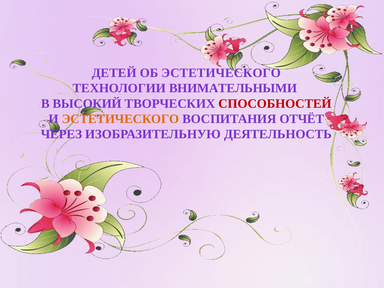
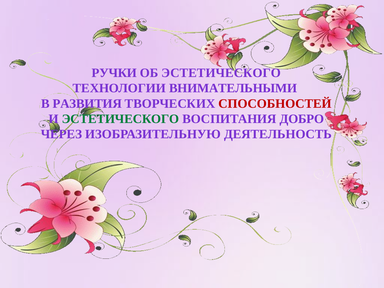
ДЕТЕЙ: ДЕТЕЙ -> РУЧКИ
ВЫСОКИЙ: ВЫСОКИЙ -> РАЗВИТИЯ
ЭСТЕТИЧЕСКОГО at (121, 119) colour: orange -> green
ОТЧЁТ: ОТЧЁТ -> ДОБРО
